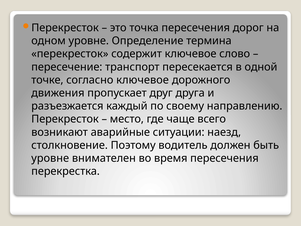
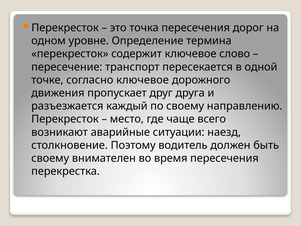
уровне at (50, 158): уровне -> своему
